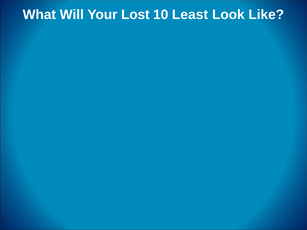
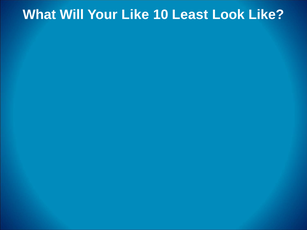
Your Lost: Lost -> Like
